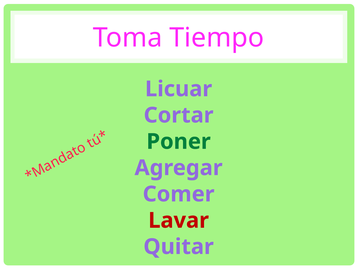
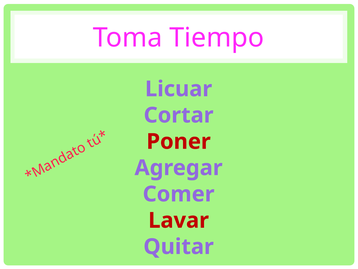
Poner colour: green -> red
